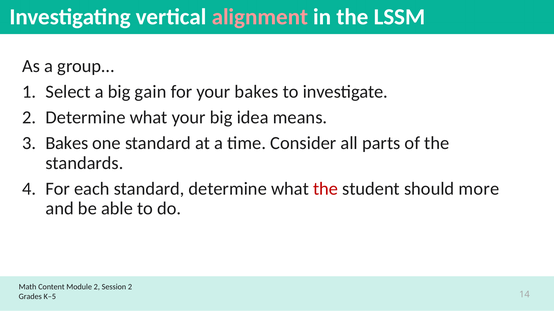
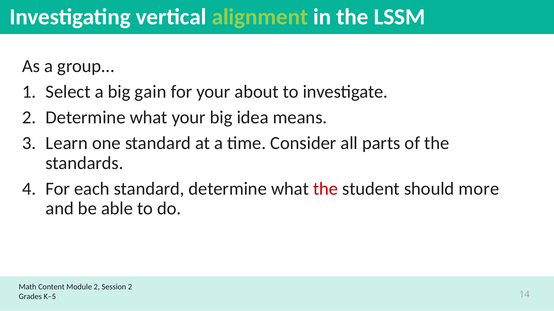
alignment colour: pink -> light green
your bakes: bakes -> about
Bakes at (67, 143): Bakes -> Learn
